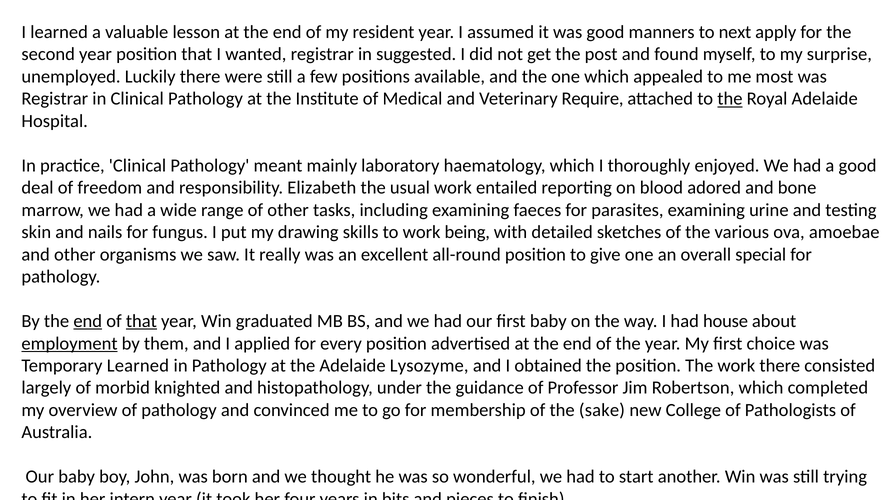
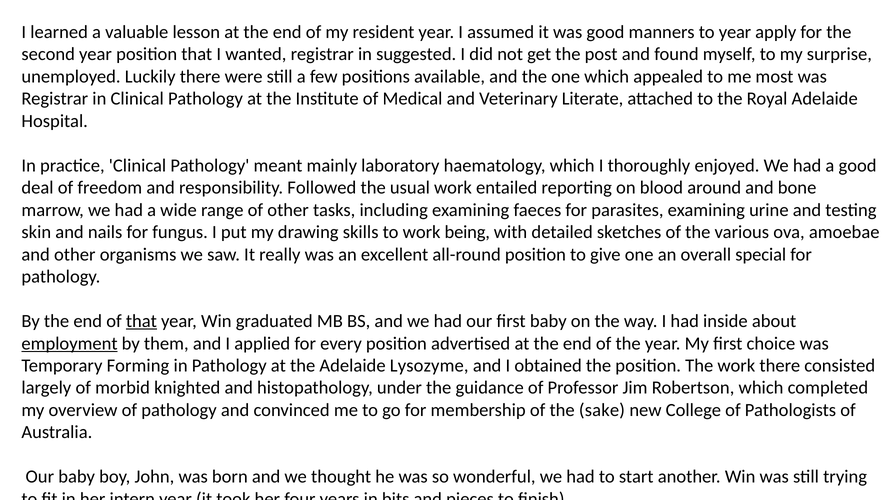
to next: next -> year
Require: Require -> Literate
the at (730, 99) underline: present -> none
Elizabeth: Elizabeth -> Followed
adored: adored -> around
end at (88, 322) underline: present -> none
house: house -> inside
Temporary Learned: Learned -> Forming
